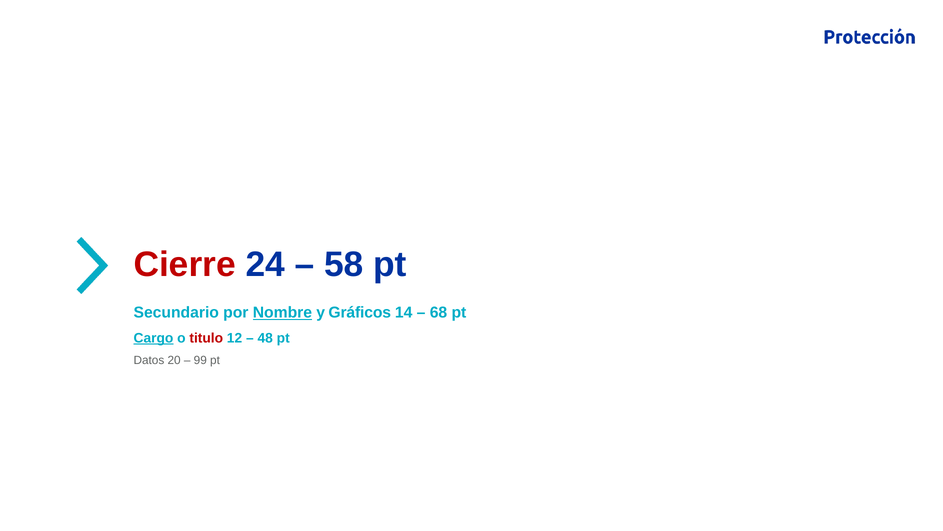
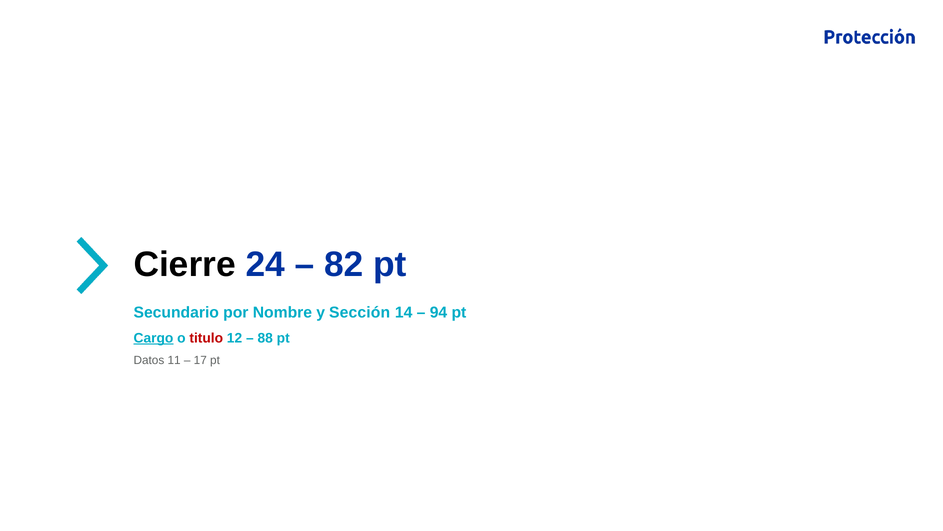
Cierre colour: red -> black
58: 58 -> 82
Nombre underline: present -> none
Gráficos: Gráficos -> Sección
68: 68 -> 94
48: 48 -> 88
20: 20 -> 11
99: 99 -> 17
